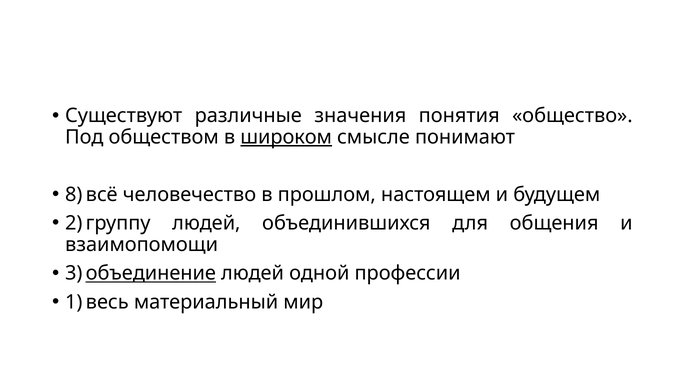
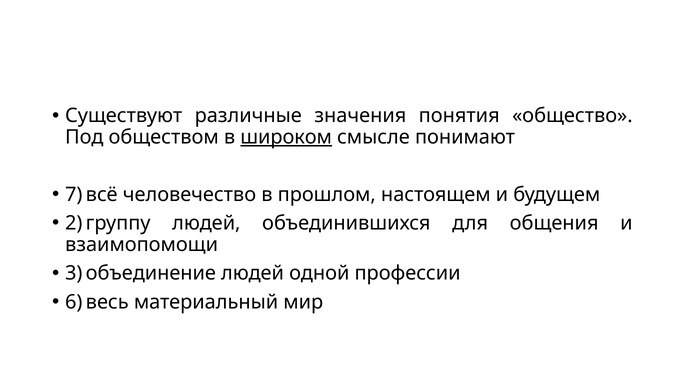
8: 8 -> 7
объединение underline: present -> none
1: 1 -> 6
